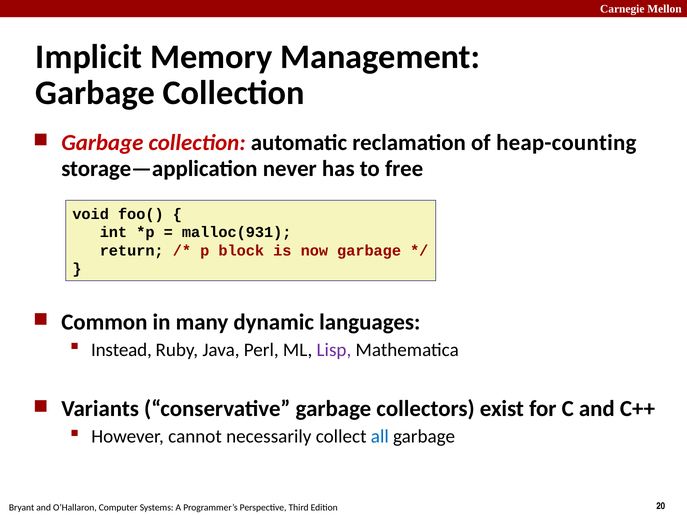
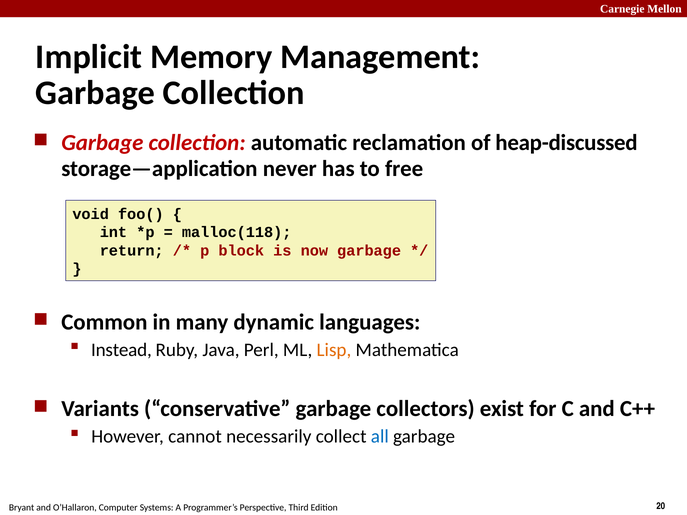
heap-counting: heap-counting -> heap-discussed
malloc(931: malloc(931 -> malloc(118
Lisp colour: purple -> orange
